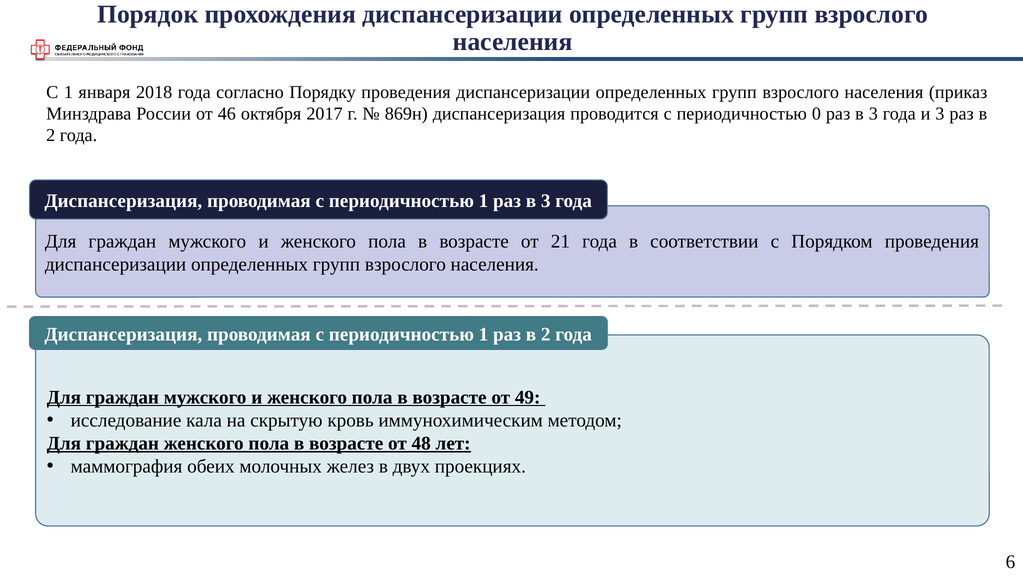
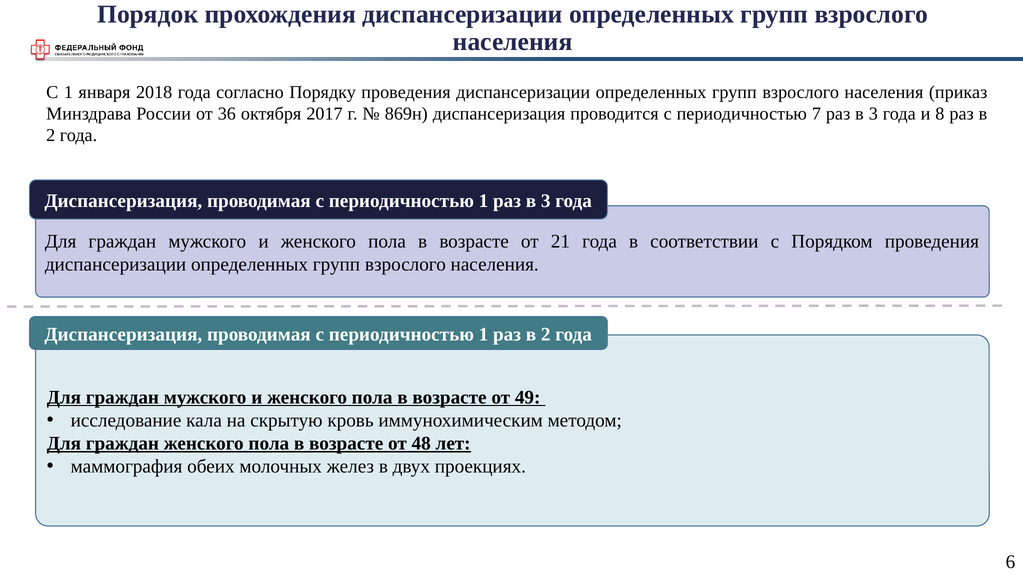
46: 46 -> 36
0: 0 -> 7
и 3: 3 -> 8
